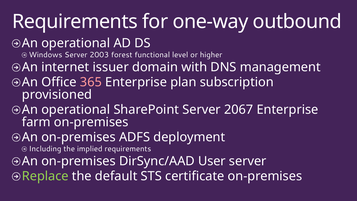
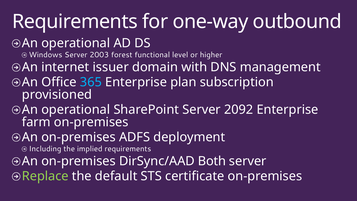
365 colour: pink -> light blue
2067: 2067 -> 2092
User: User -> Both
